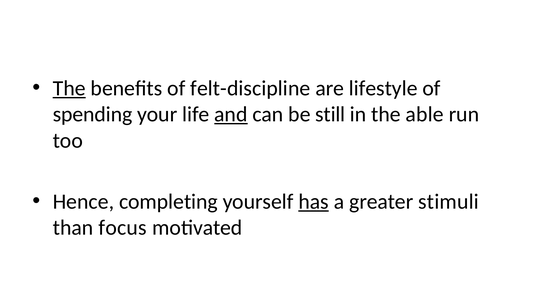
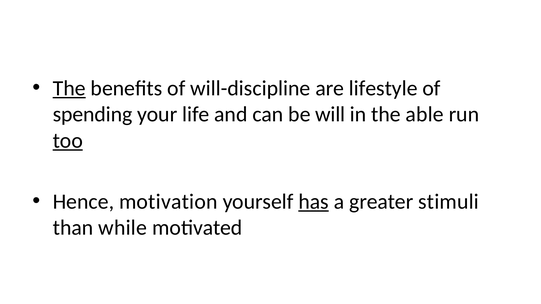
felt-discipline: felt-discipline -> will-discipline
and underline: present -> none
still: still -> will
too underline: none -> present
completing: completing -> motivation
focus: focus -> while
